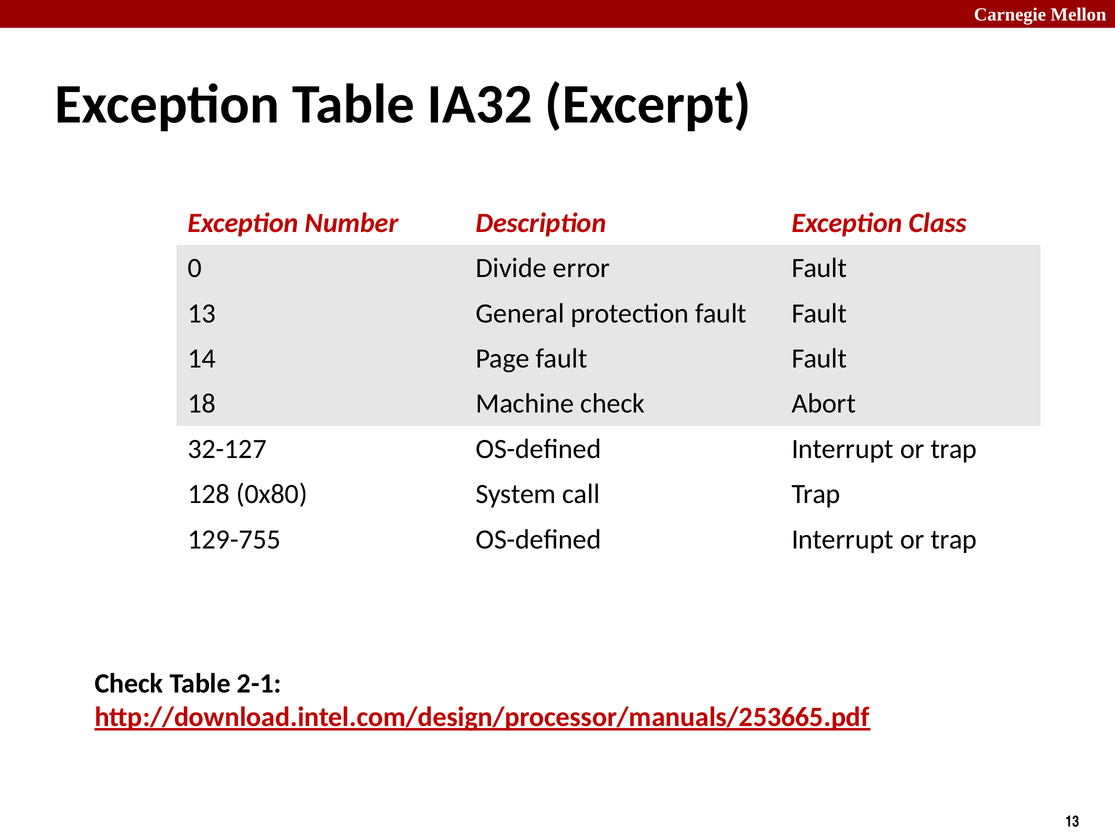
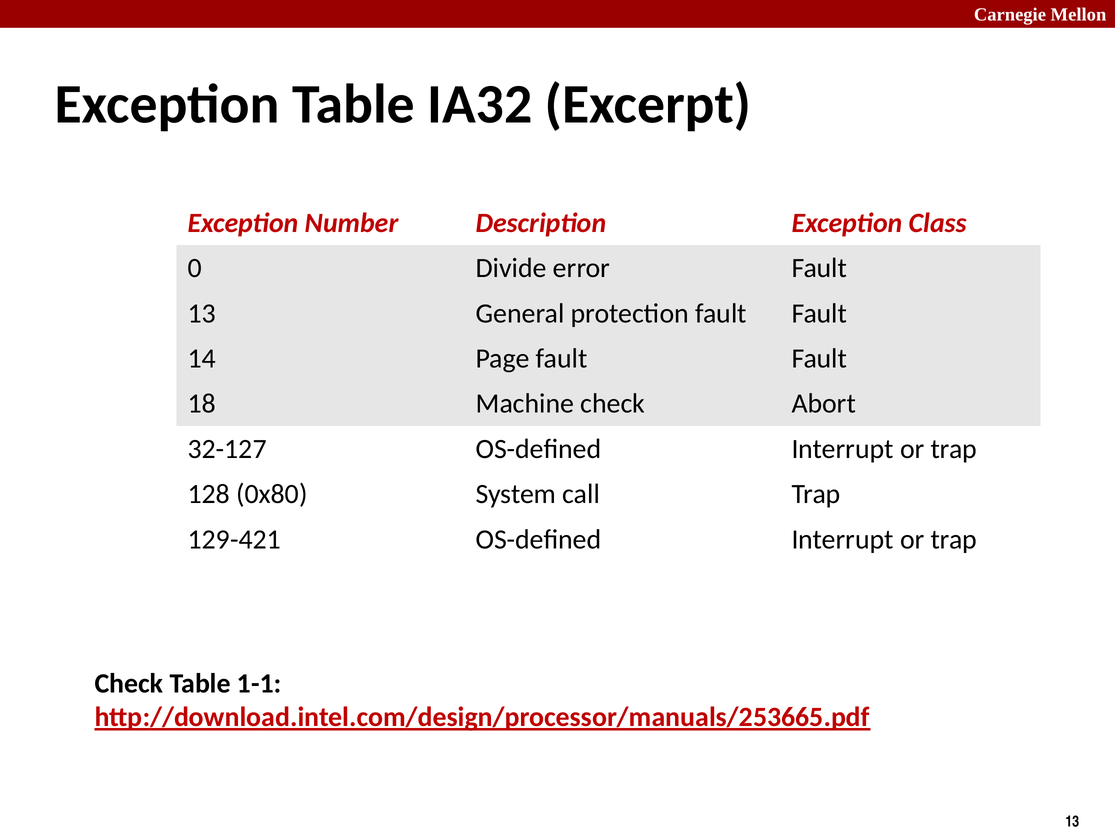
129-755: 129-755 -> 129-421
2-1: 2-1 -> 1-1
